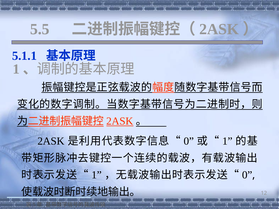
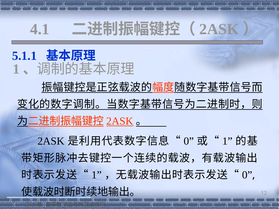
5.5: 5.5 -> 4.1
